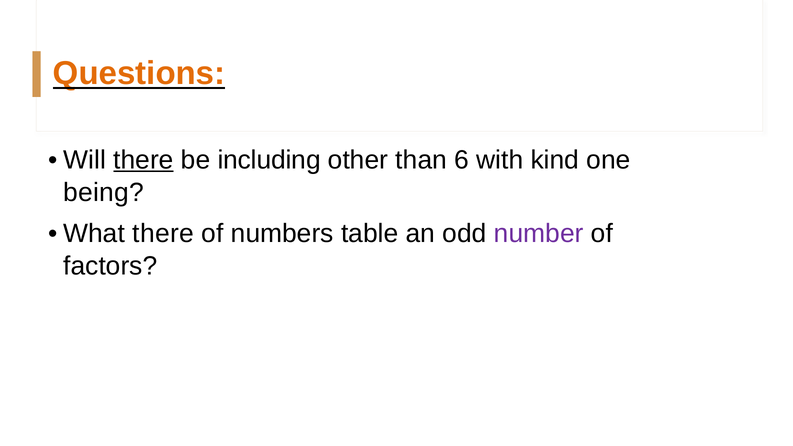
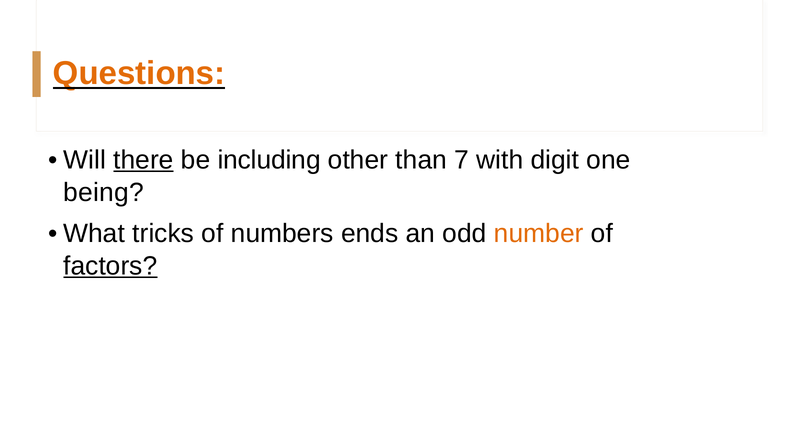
6: 6 -> 7
kind: kind -> digit
What there: there -> tricks
table: table -> ends
number colour: purple -> orange
factors underline: none -> present
